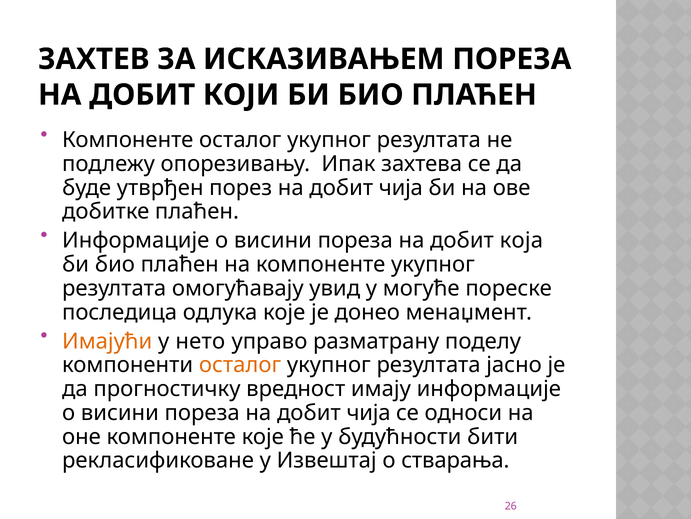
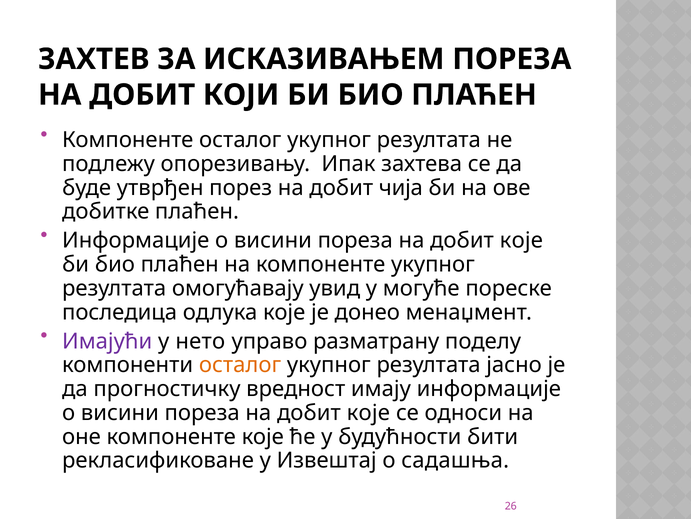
која at (521, 240): која -> које
Имајући colour: orange -> purple
чија at (369, 412): чија -> које
стварања: стварања -> садашња
